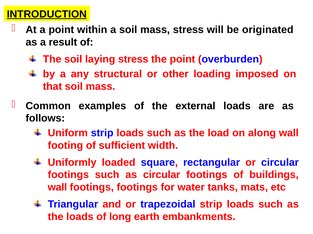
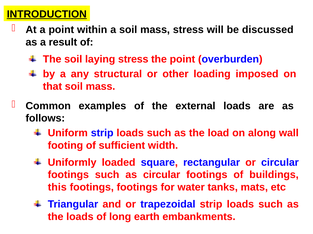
originated: originated -> discussed
wall at (57, 188): wall -> this
